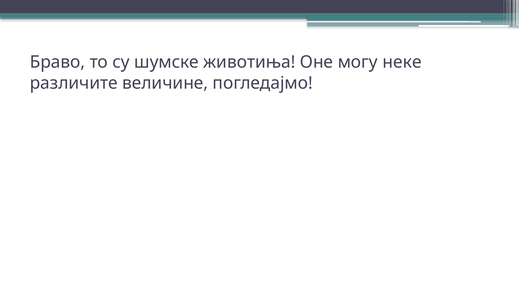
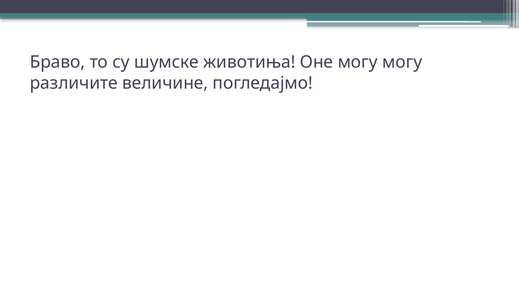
могу неке: неке -> могу
